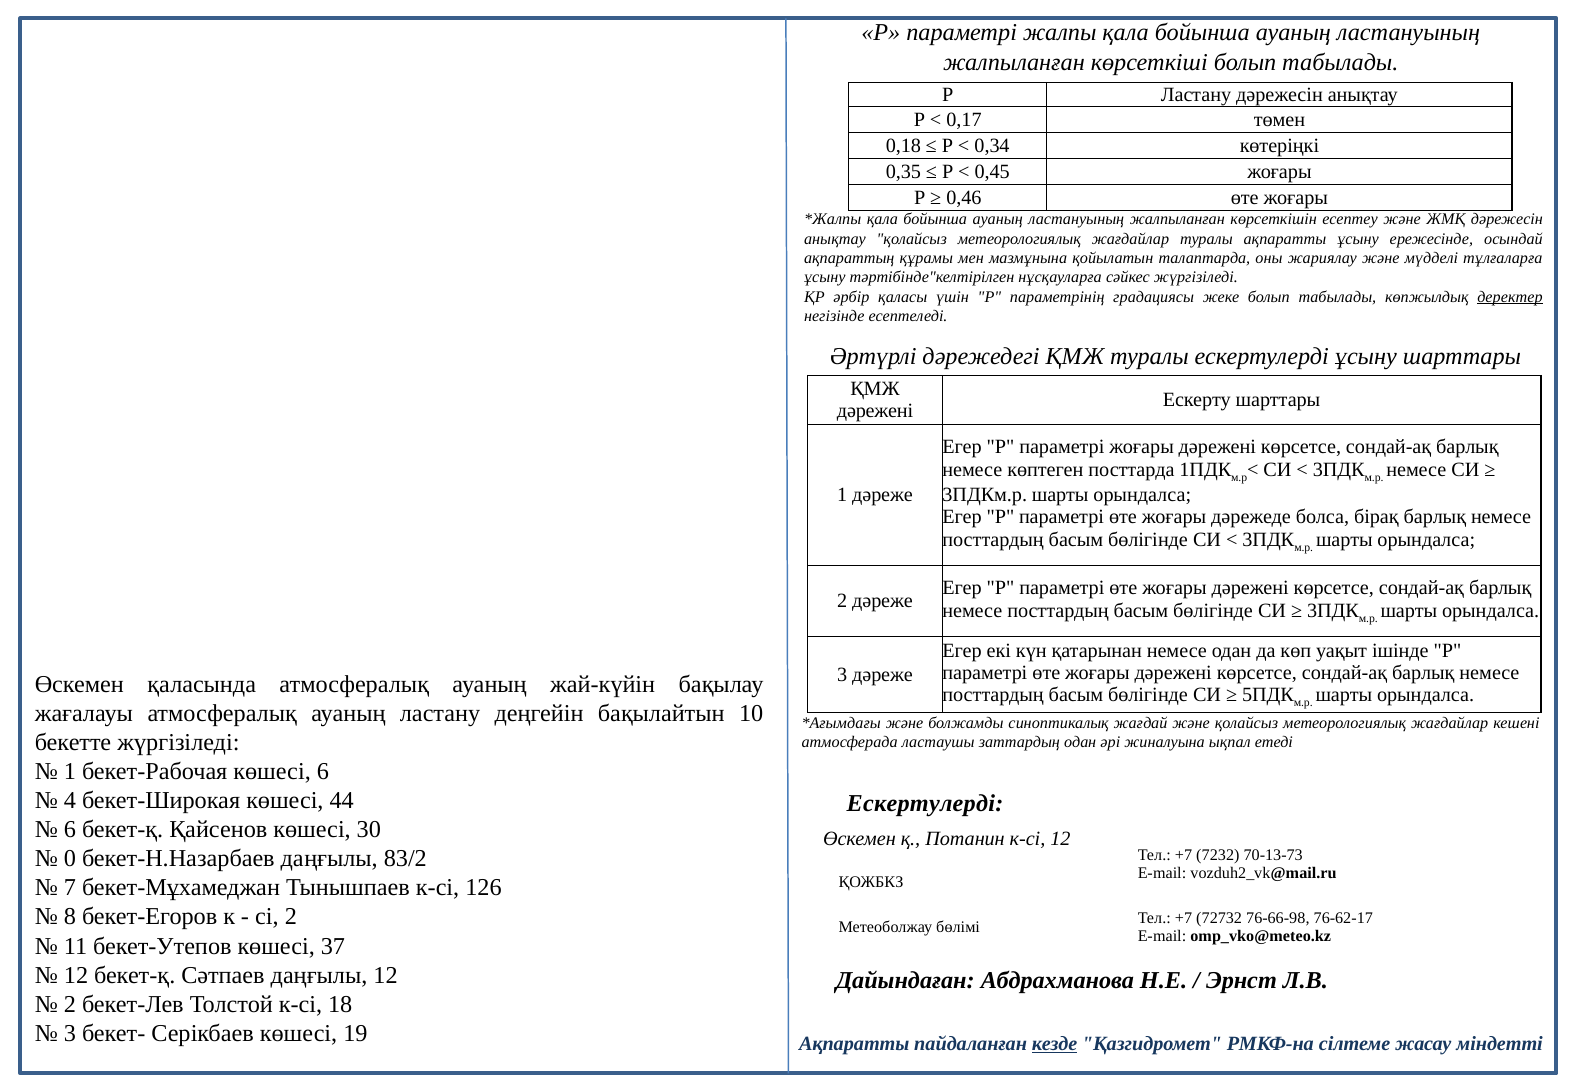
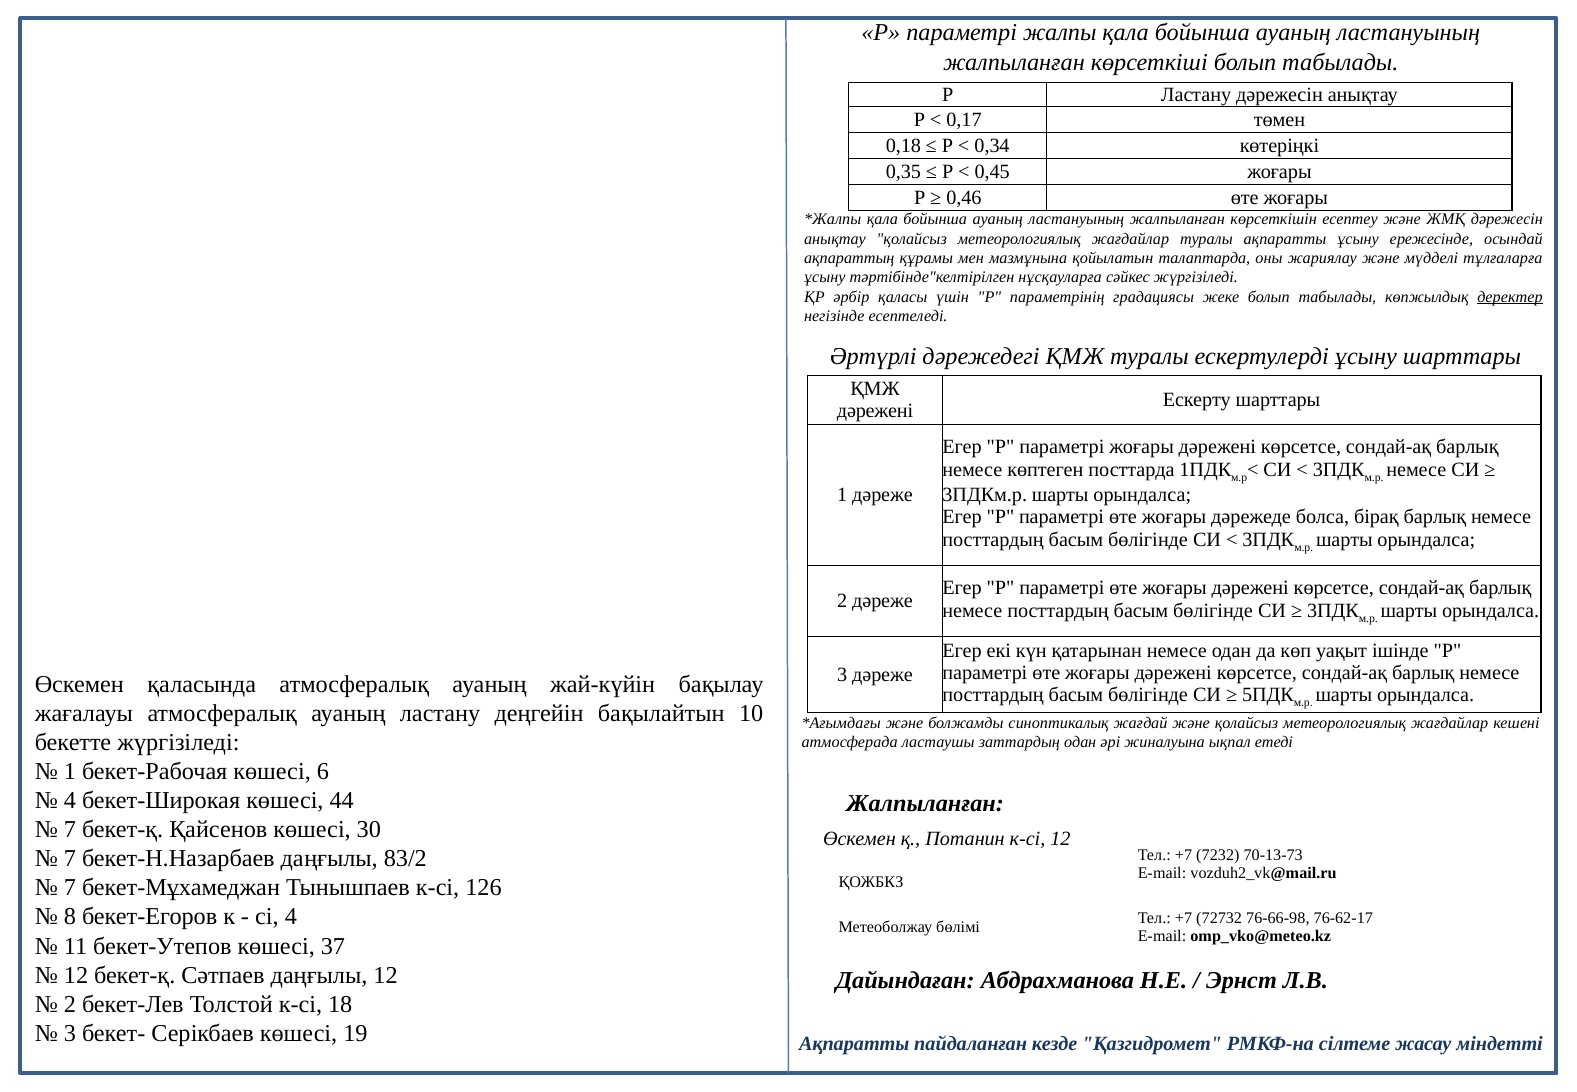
Ескертулерді at (925, 803): Ескертулерді -> Жалпыланған
6 at (70, 829): 6 -> 7
0 at (70, 859): 0 -> 7
сі 2: 2 -> 4
кезде underline: present -> none
